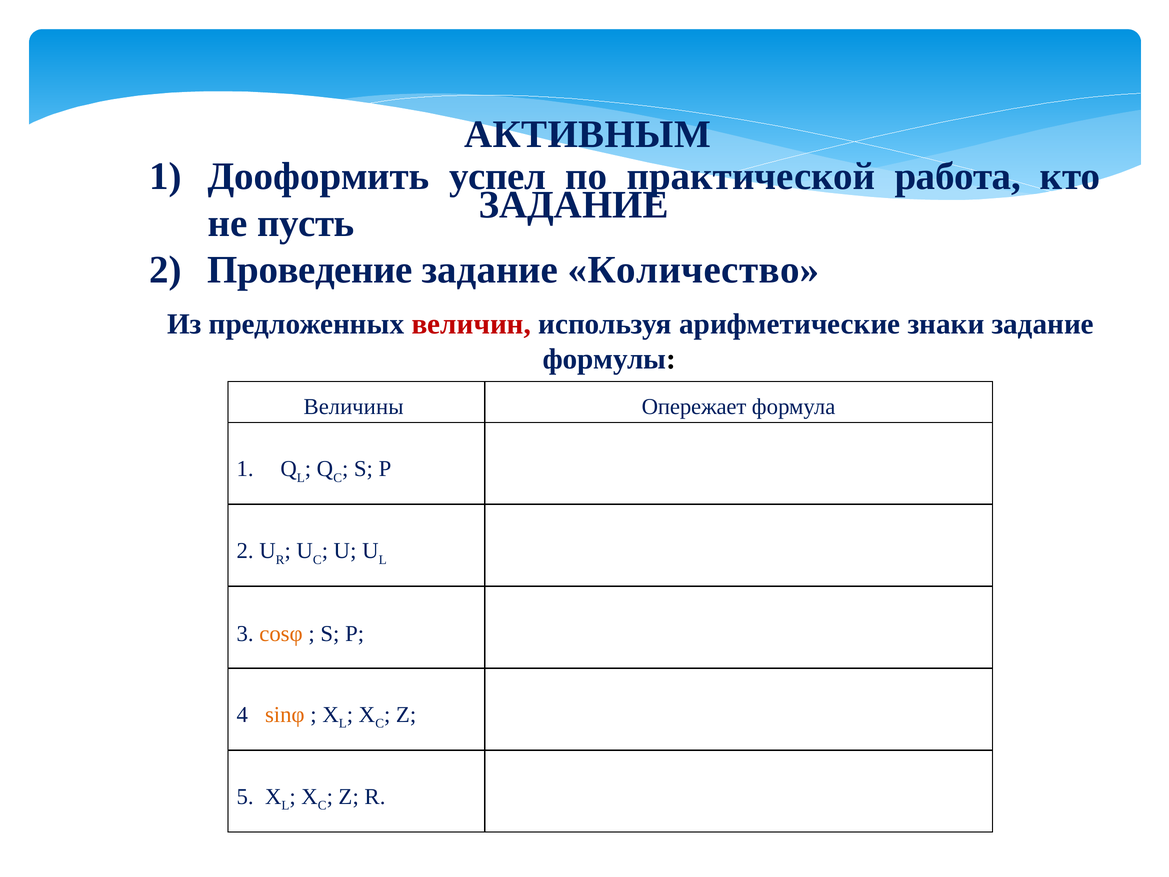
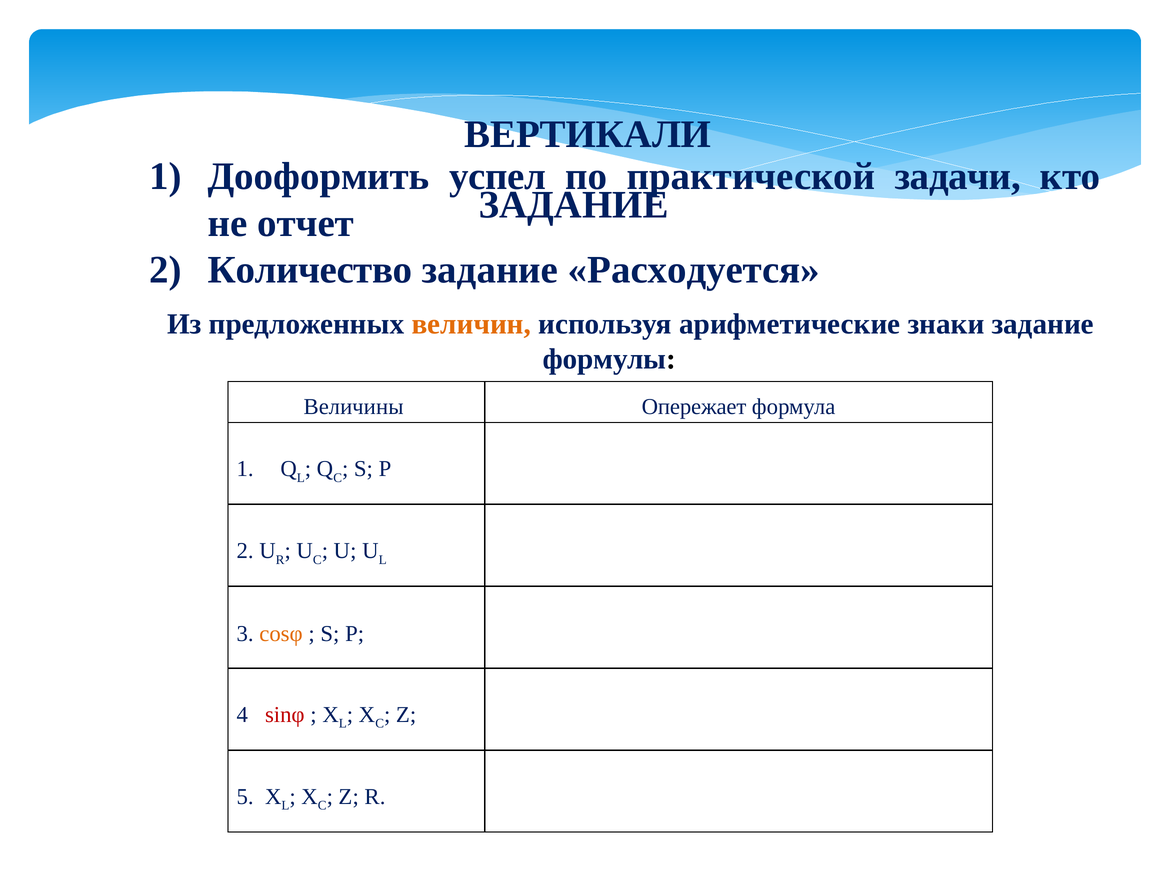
АКТИВНЫМ: АКТИВНЫМ -> ВЕРТИКАЛИ
работа: работа -> задачи
пусть: пусть -> отчет
Проведение: Проведение -> Количество
Количество: Количество -> Расходуется
величин colour: red -> orange
sinφ colour: orange -> red
